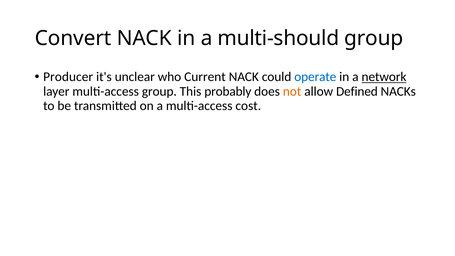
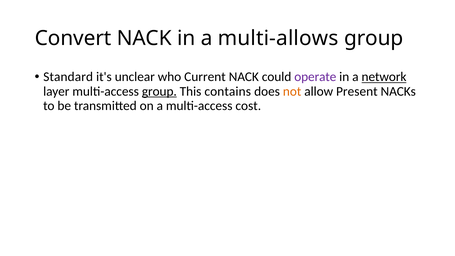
multi-should: multi-should -> multi-allows
Producer: Producer -> Standard
operate colour: blue -> purple
group at (159, 91) underline: none -> present
probably: probably -> contains
Defined: Defined -> Present
